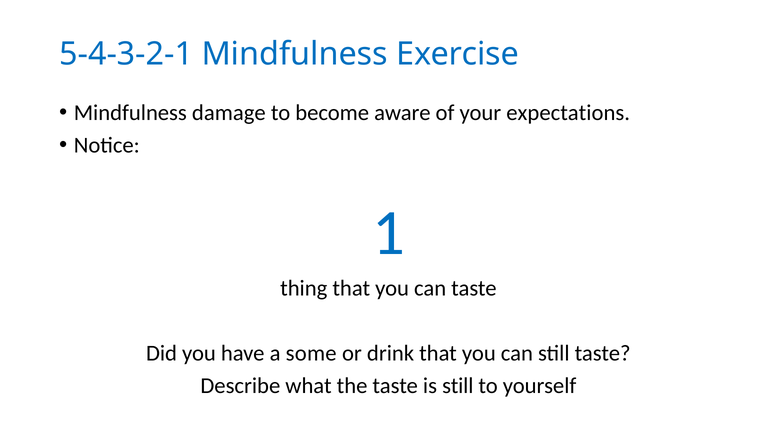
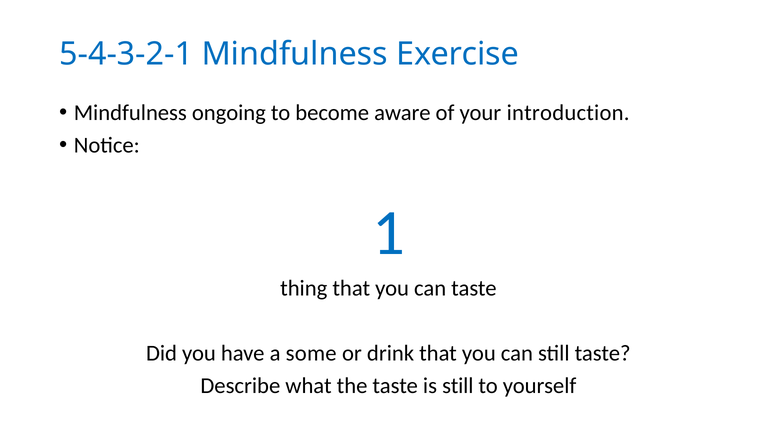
damage: damage -> ongoing
expectations: expectations -> introduction
